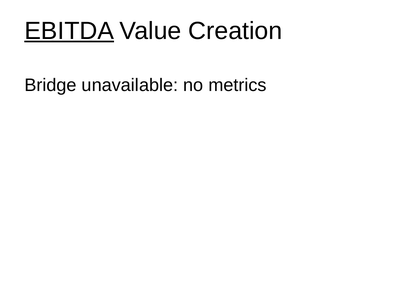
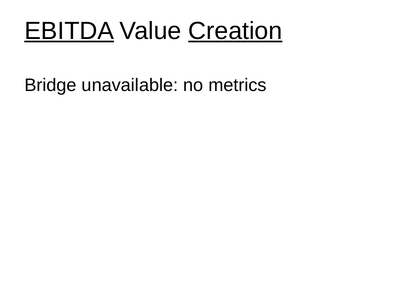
Creation underline: none -> present
